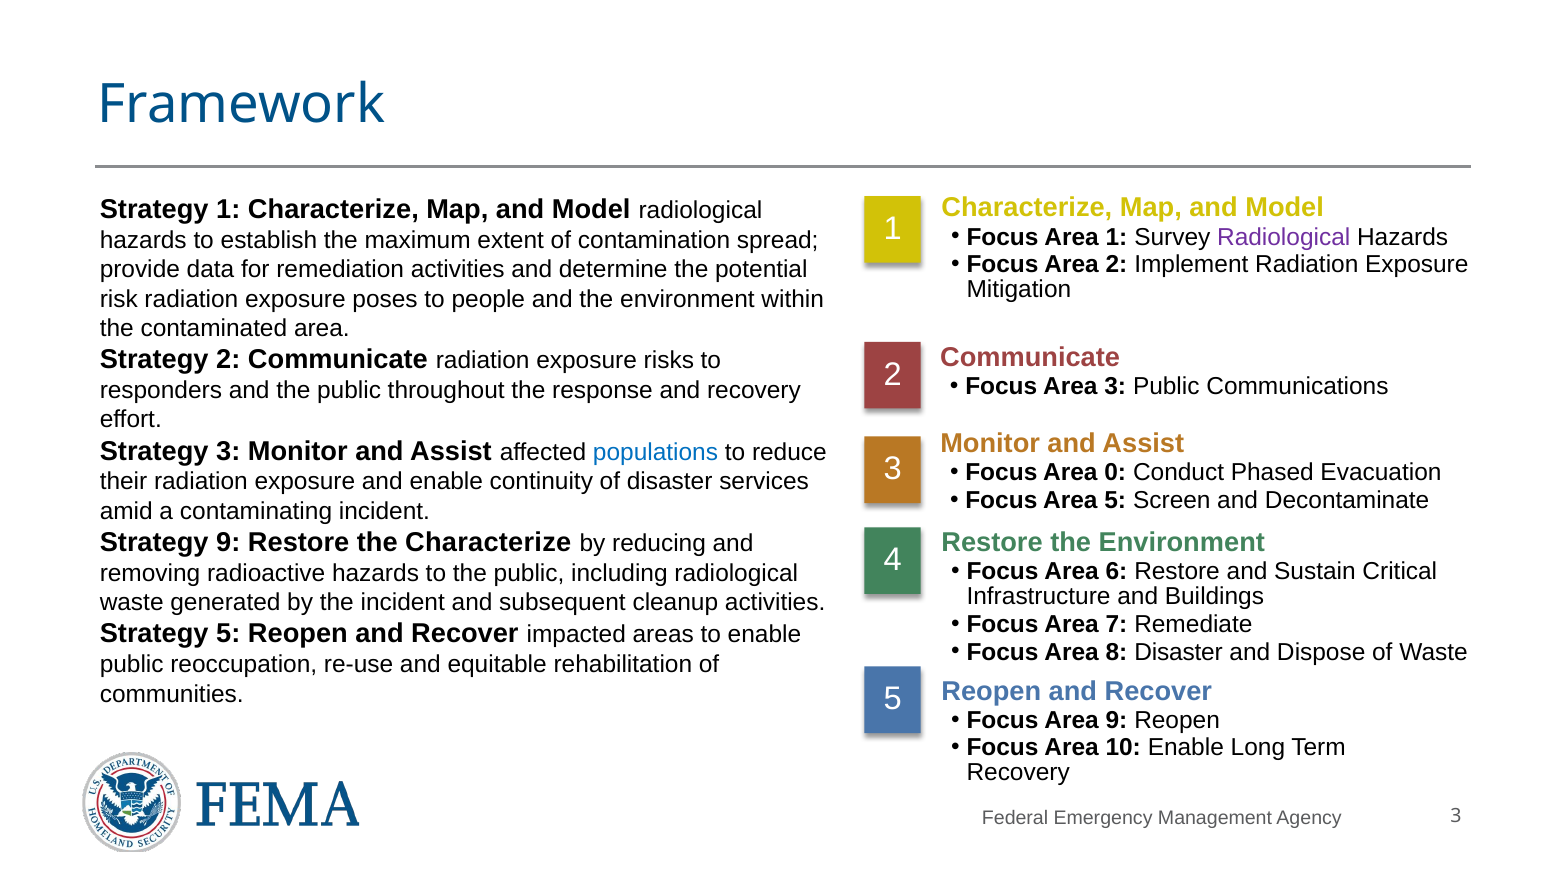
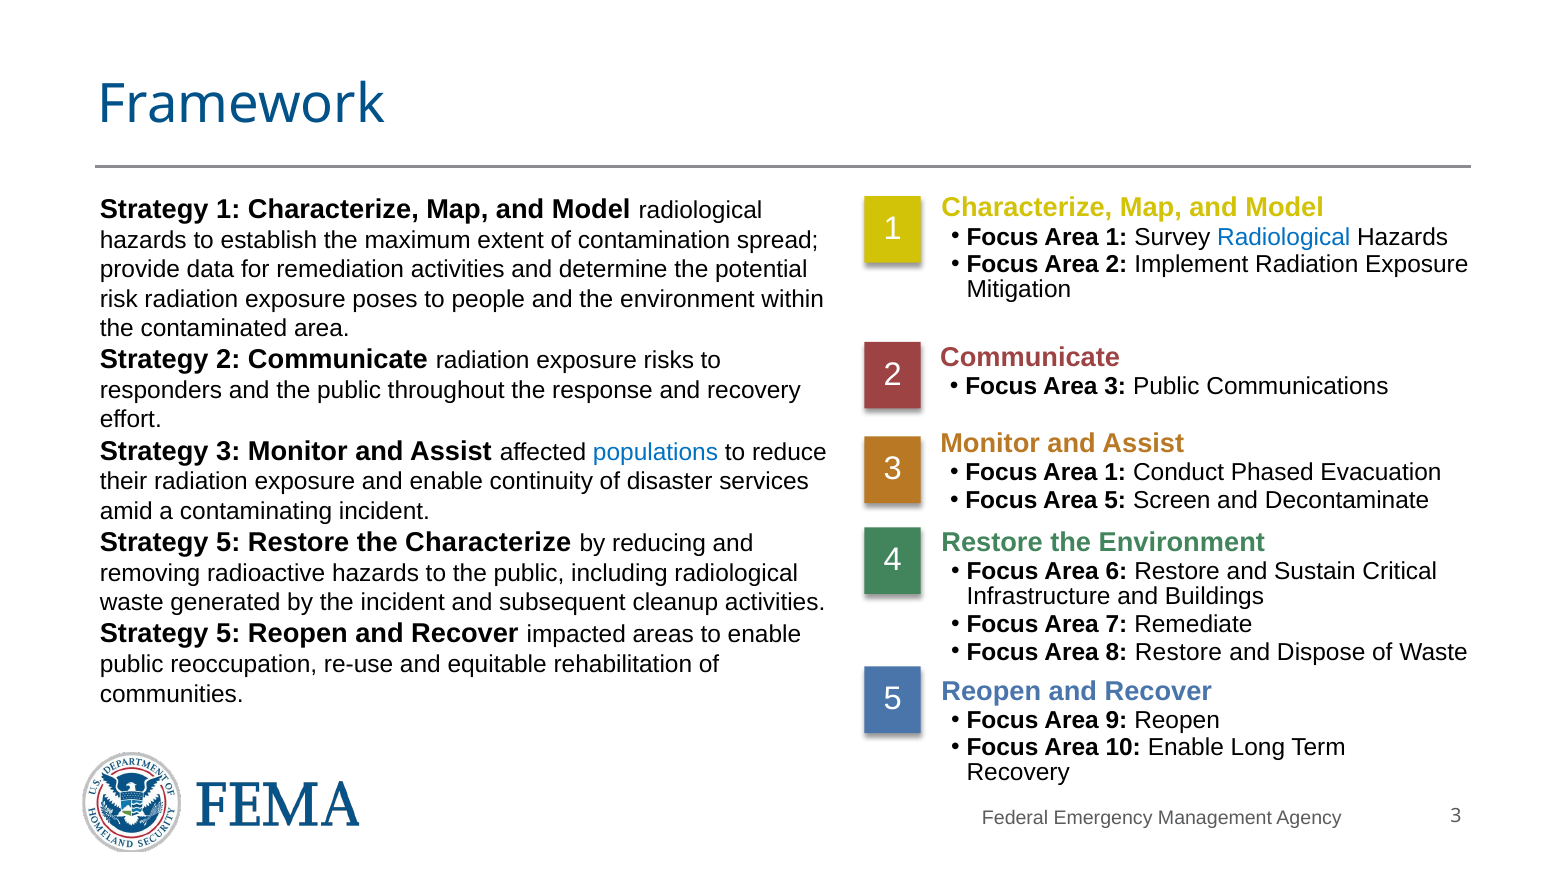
Radiological at (1284, 237) colour: purple -> blue
0 at (1115, 472): 0 -> 1
9 at (228, 542): 9 -> 5
8 Disaster: Disaster -> Restore
